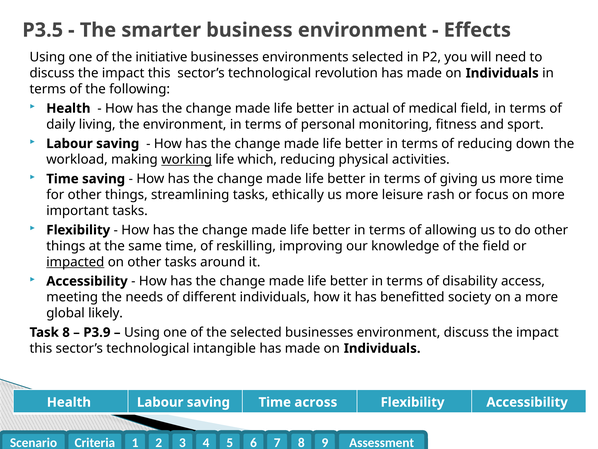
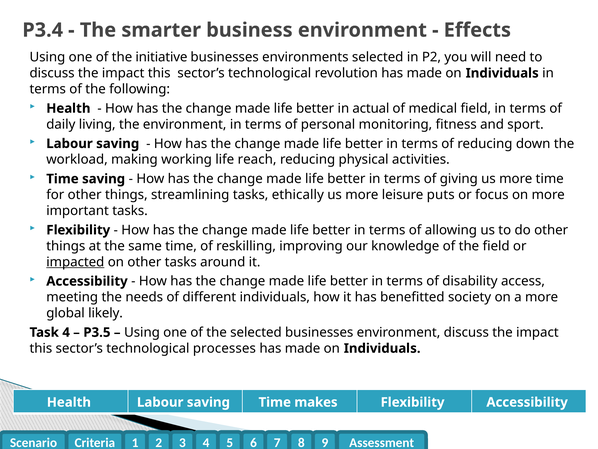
P3.5: P3.5 -> P3.4
working underline: present -> none
which: which -> reach
rash: rash -> puts
Task 8: 8 -> 4
P3.9: P3.9 -> P3.5
intangible: intangible -> processes
across: across -> makes
